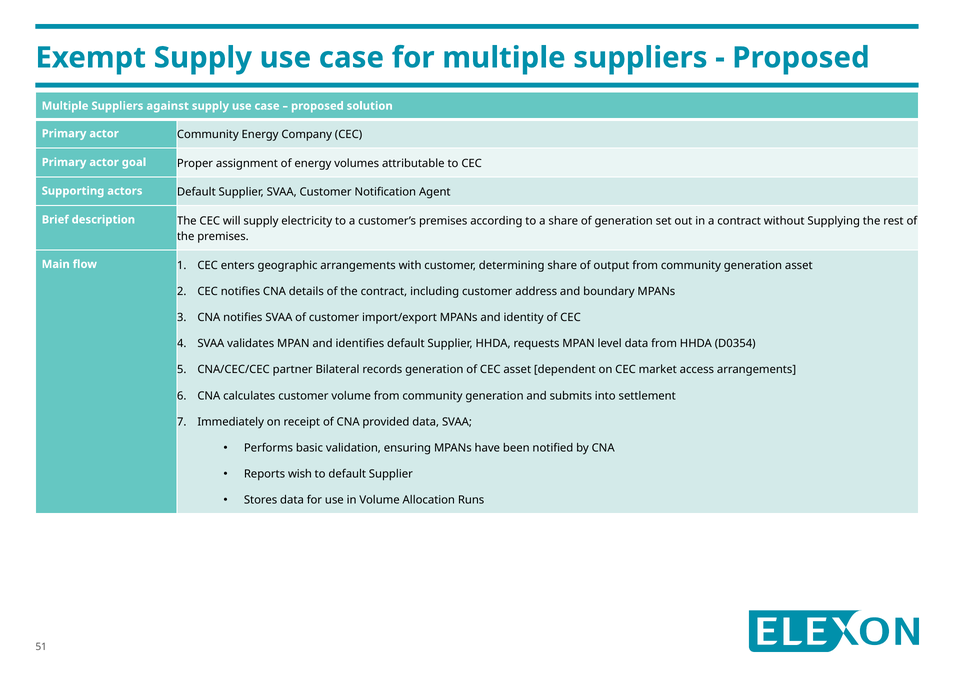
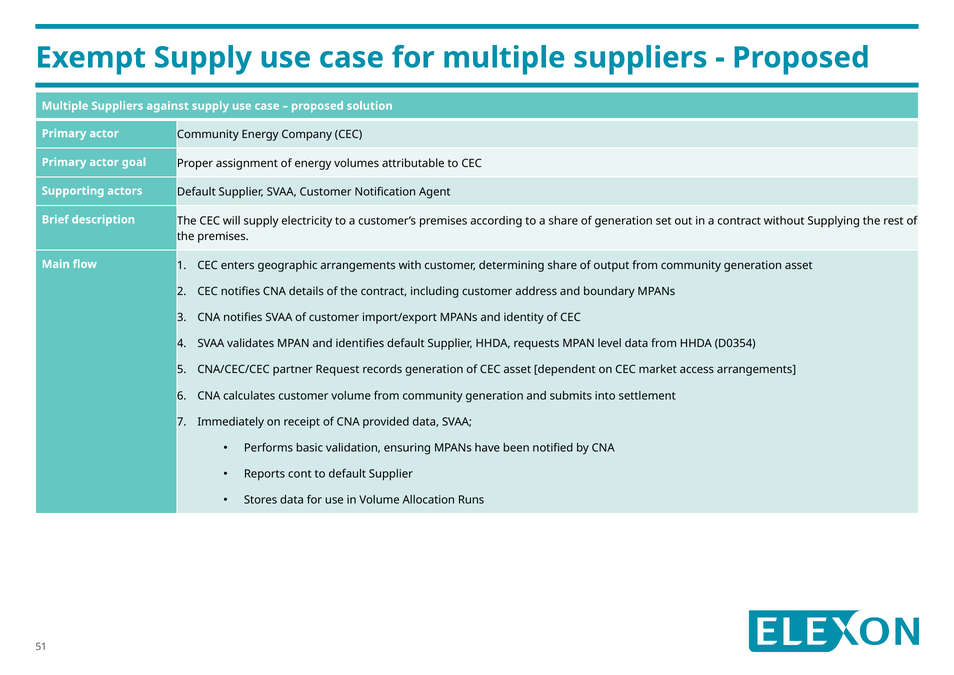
Bilateral: Bilateral -> Request
wish: wish -> cont
